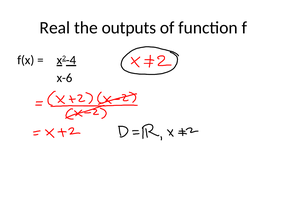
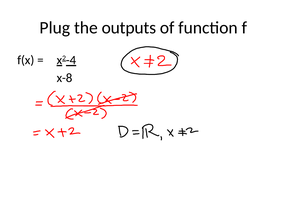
Real: Real -> Plug
x-6: x-6 -> x-8
